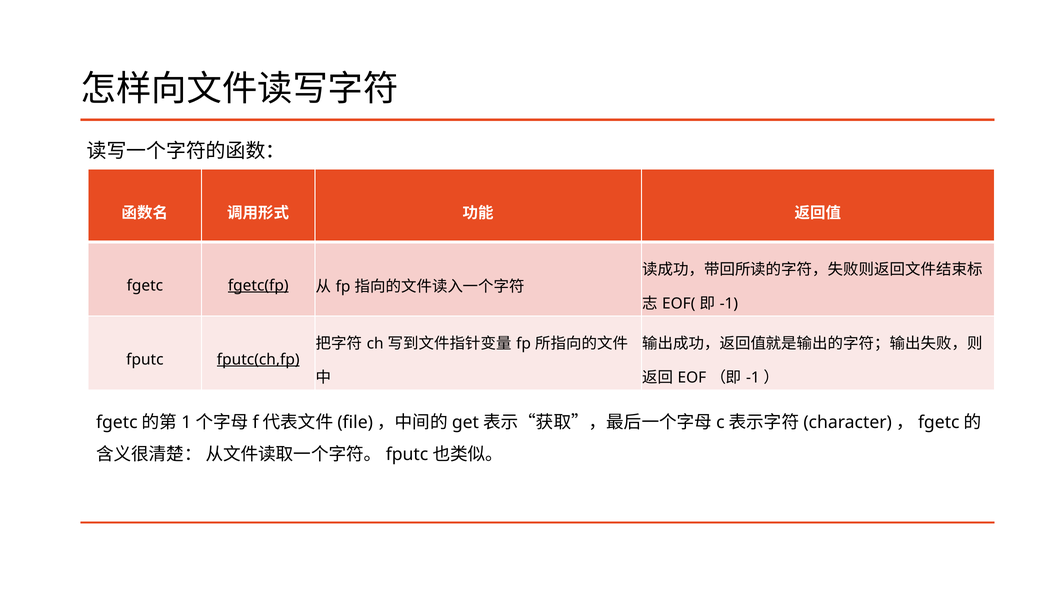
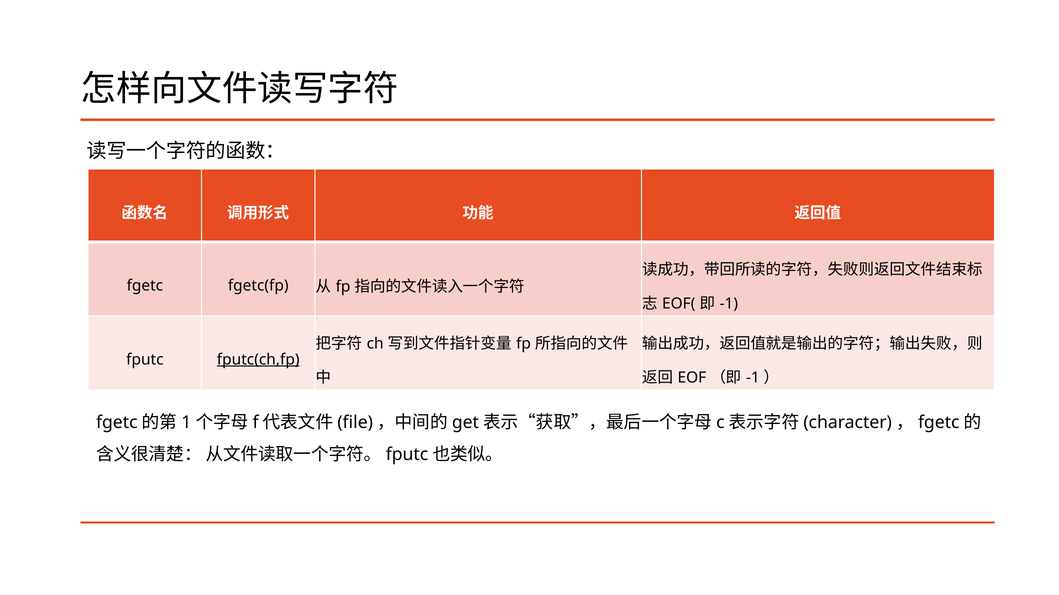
fgetc(fp underline: present -> none
